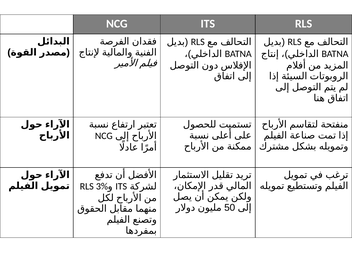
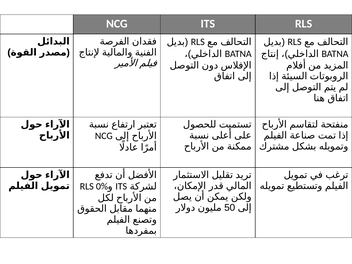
3%: 3% -> 0%
